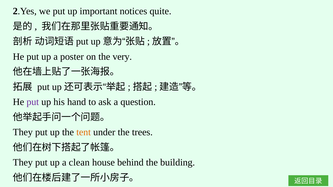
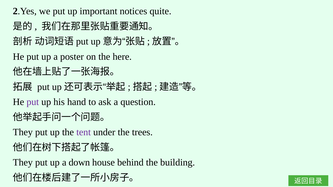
very: very -> here
tent colour: orange -> purple
clean: clean -> down
